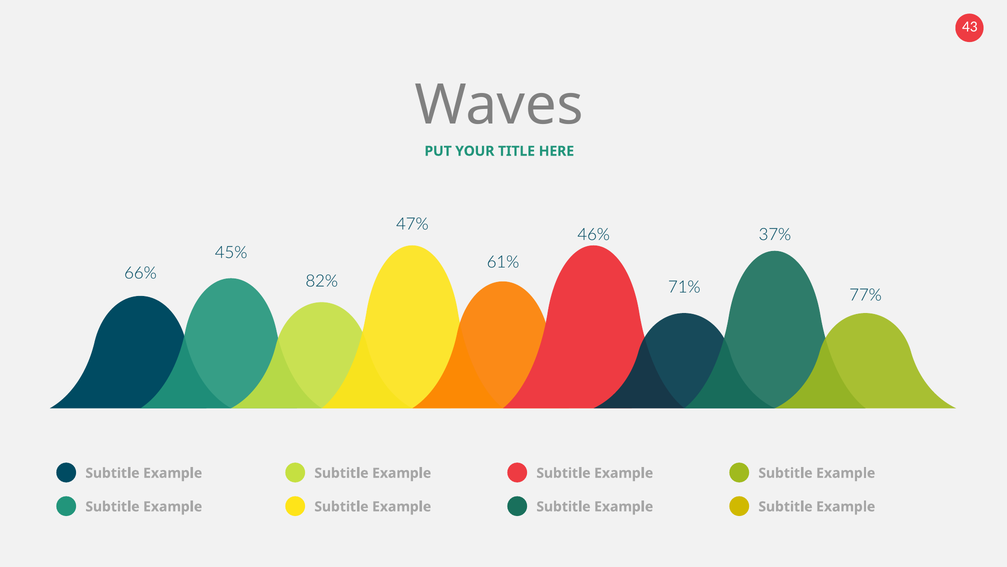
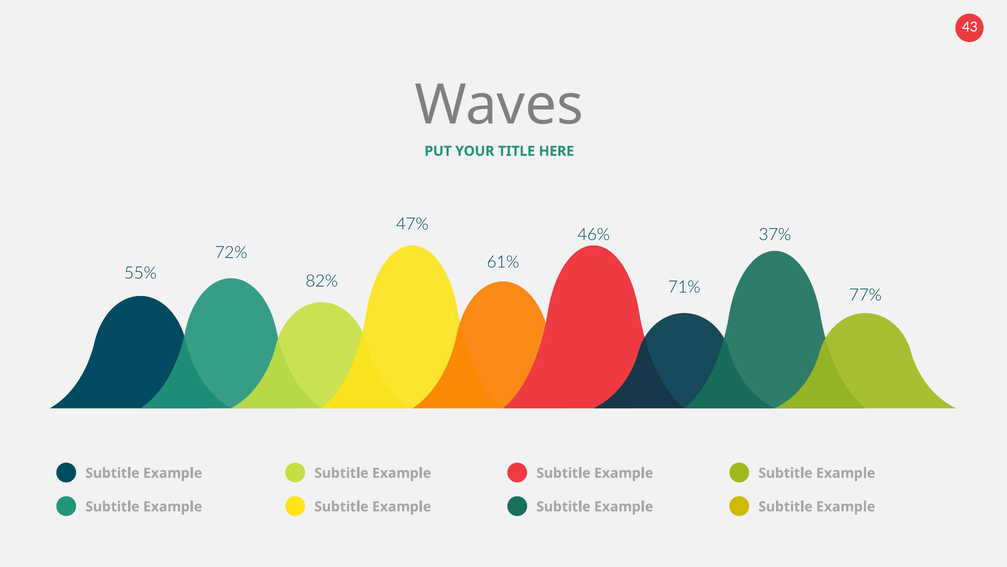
45%: 45% -> 72%
66%: 66% -> 55%
